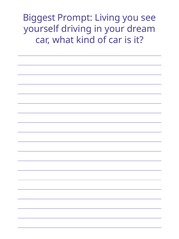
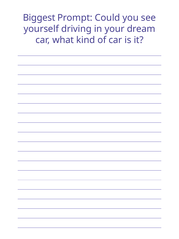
Living: Living -> Could
